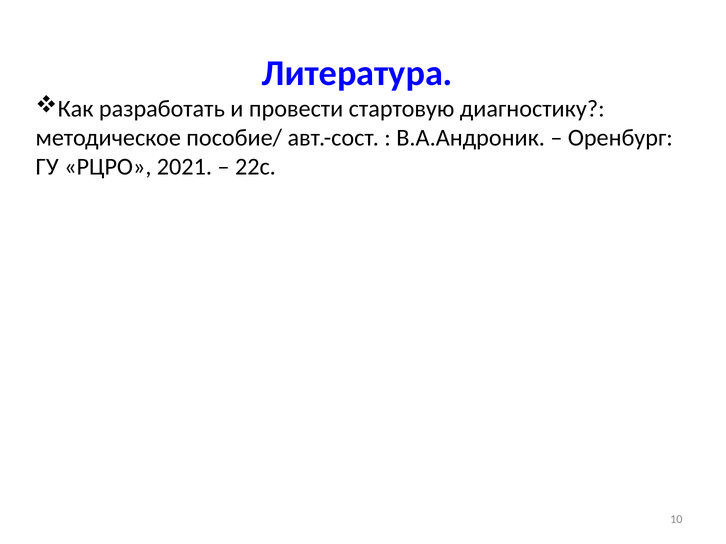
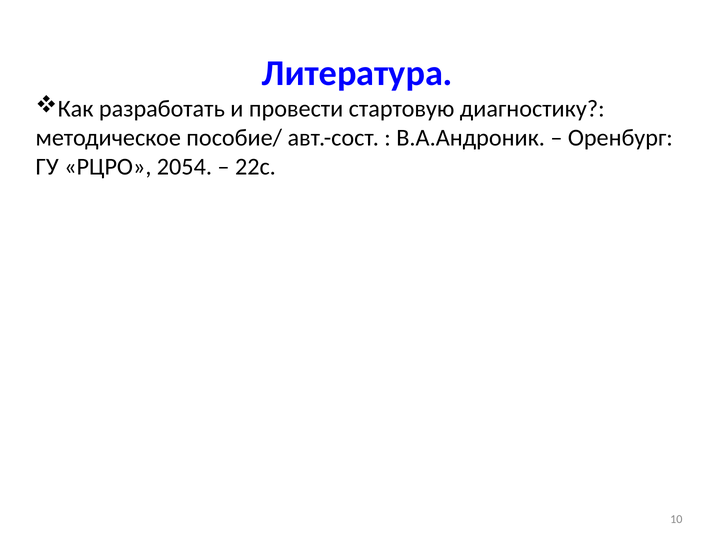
2021: 2021 -> 2054
